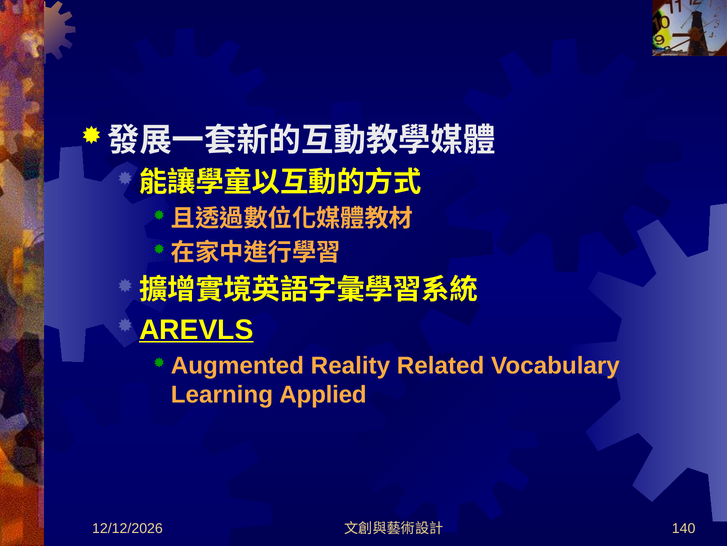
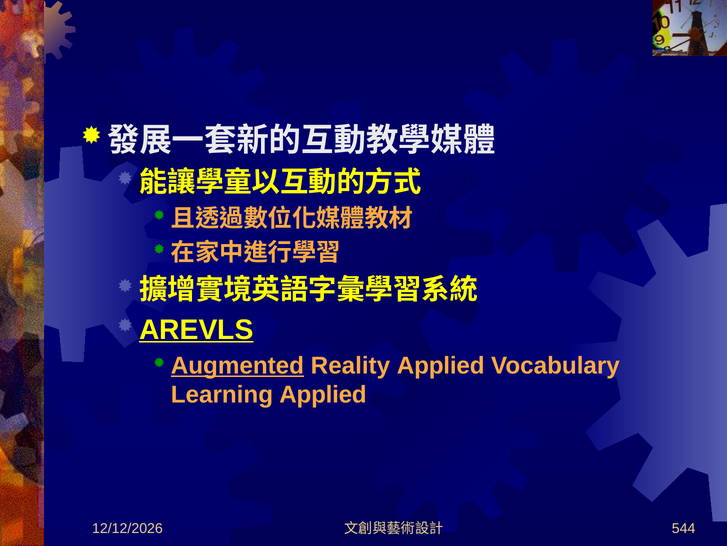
Augmented underline: none -> present
Reality Related: Related -> Applied
140: 140 -> 544
